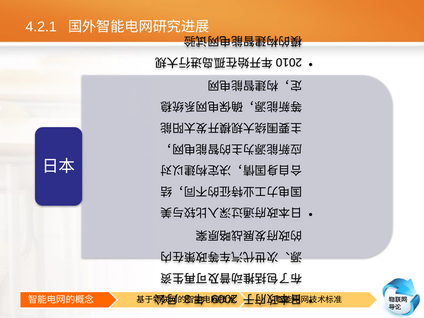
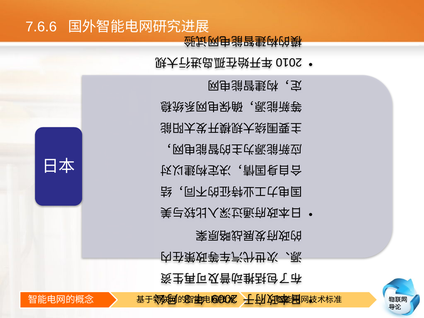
4.2.1: 4.2.1 -> 7.6.6
